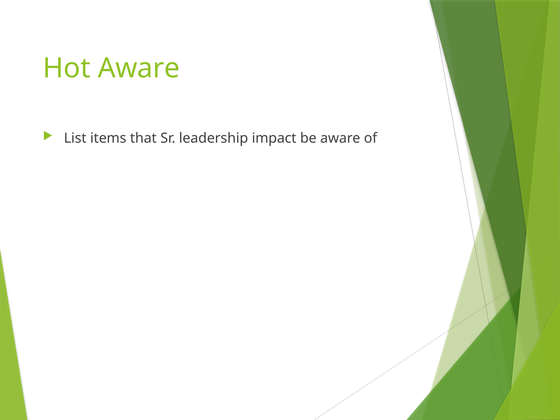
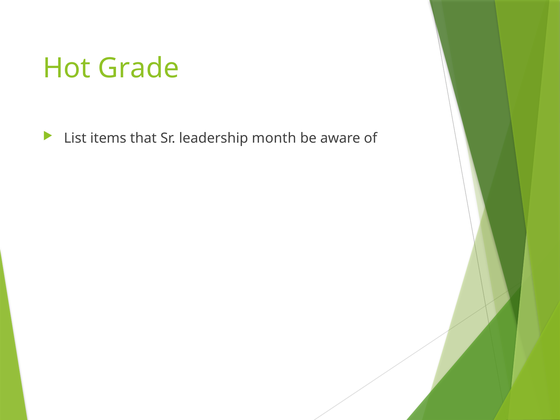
Hot Aware: Aware -> Grade
impact: impact -> month
